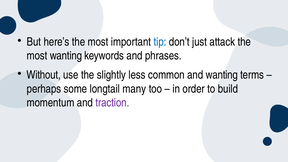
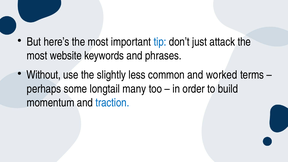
most wanting: wanting -> website
and wanting: wanting -> worked
traction colour: purple -> blue
